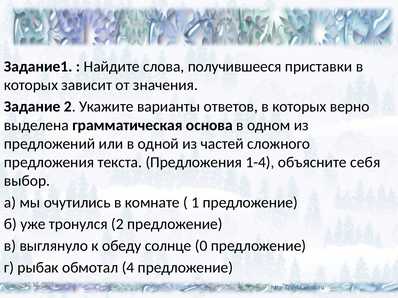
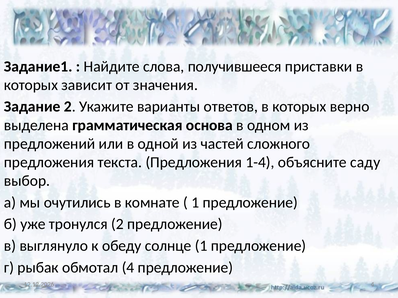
себя: себя -> саду
солнце 0: 0 -> 1
